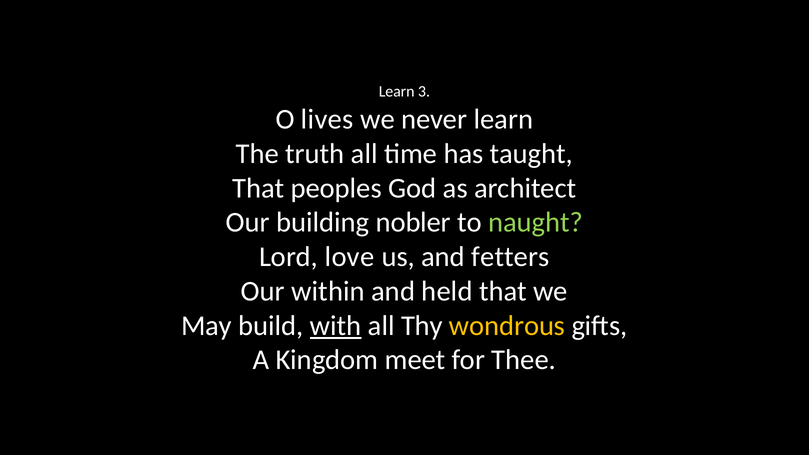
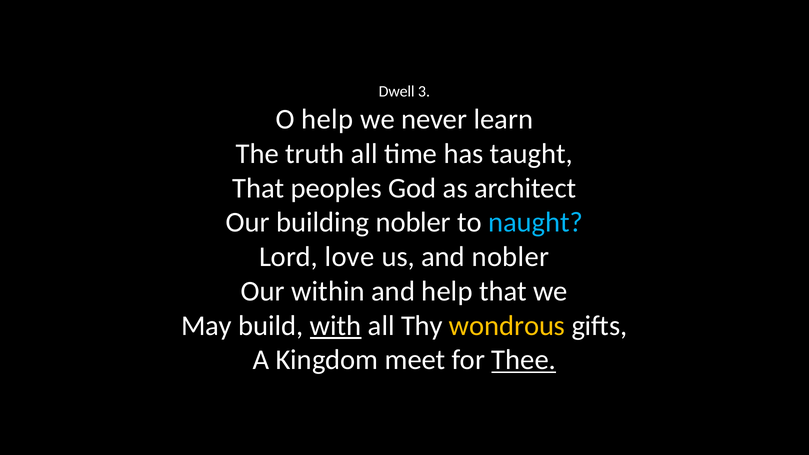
Learn at (397, 92): Learn -> Dwell
O lives: lives -> help
naught colour: light green -> light blue
and fetters: fetters -> nobler
and held: held -> help
Thee underline: none -> present
